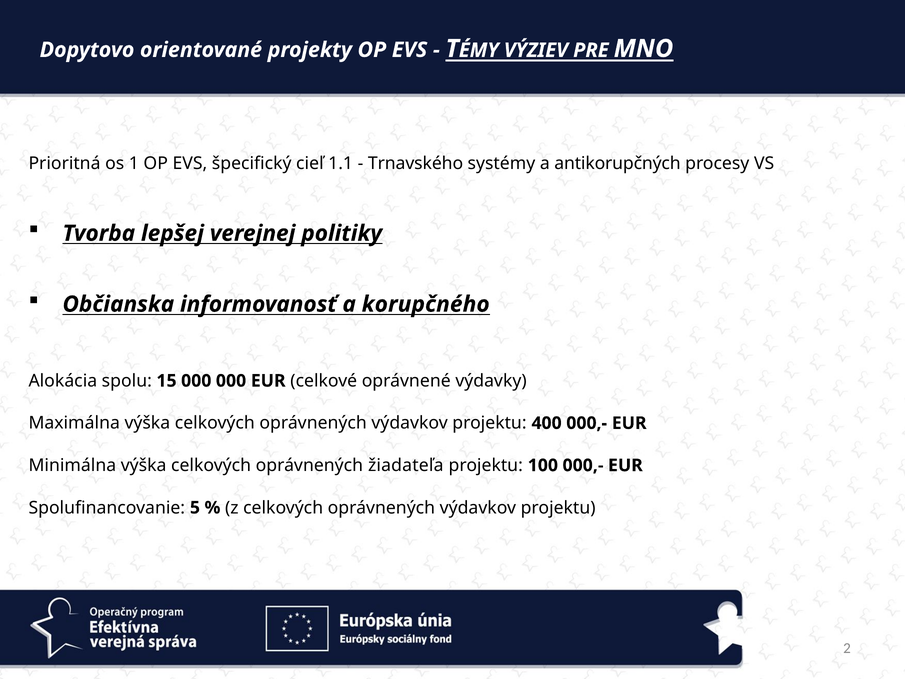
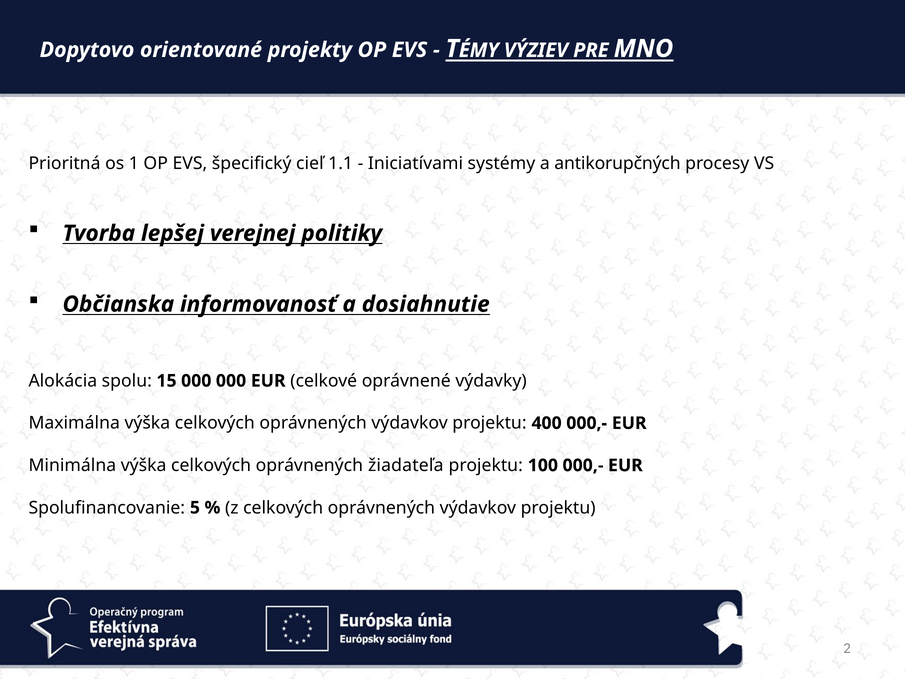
Trnavského: Trnavského -> Iniciatívami
korupčného: korupčného -> dosiahnutie
